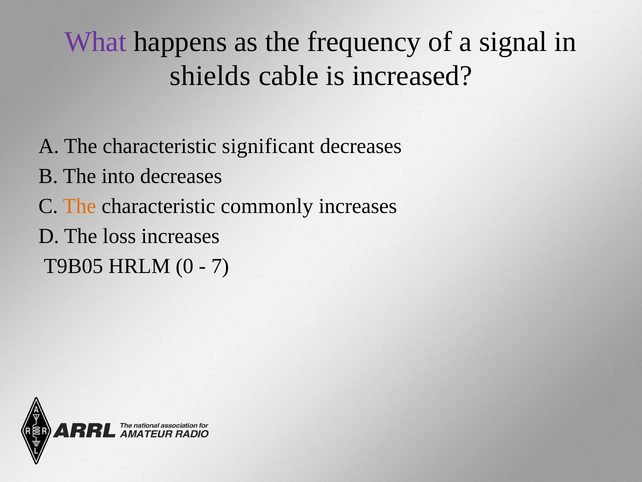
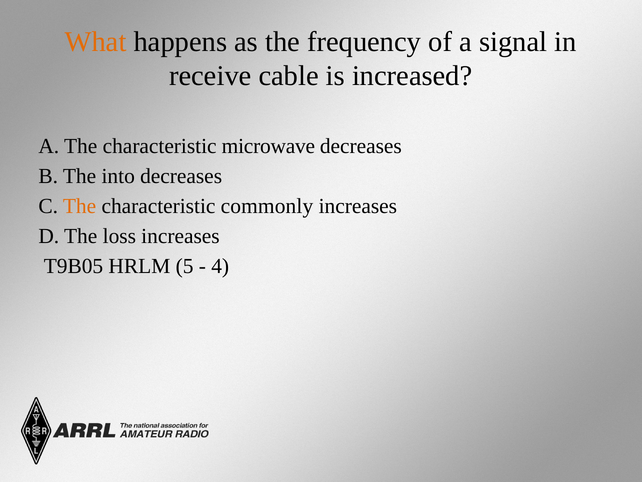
What colour: purple -> orange
shields: shields -> receive
significant: significant -> microwave
0: 0 -> 5
7: 7 -> 4
